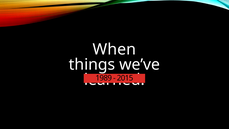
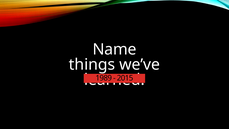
When: When -> Name
